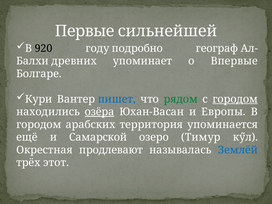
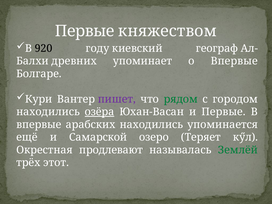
сильнейшей: сильнейшей -> княжеством
подробно: подробно -> киевский
пишет colour: blue -> purple
городом at (235, 99) underline: present -> none
и Европы: Европы -> Первые
городом at (39, 125): городом -> впервые
арабских территория: территория -> находились
Тимур: Тимур -> Теряет
Землёй colour: blue -> green
